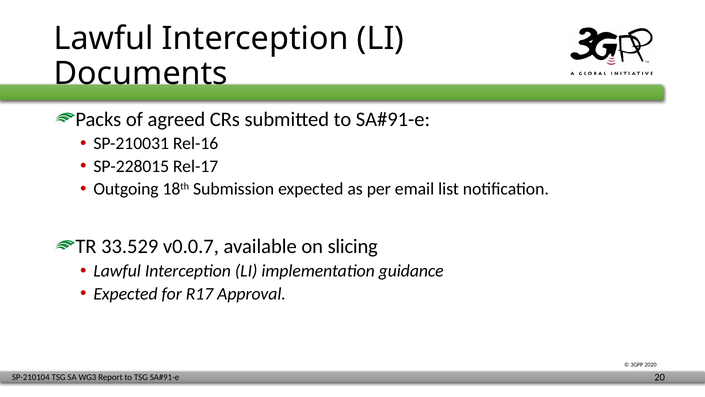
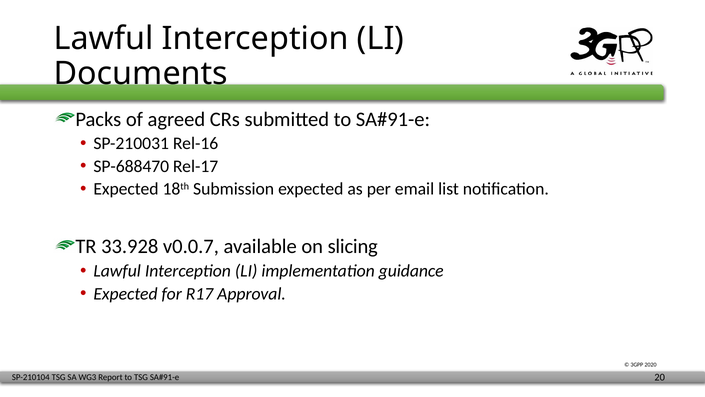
SP-228015: SP-228015 -> SP-688470
Outgoing at (126, 189): Outgoing -> Expected
33.529: 33.529 -> 33.928
